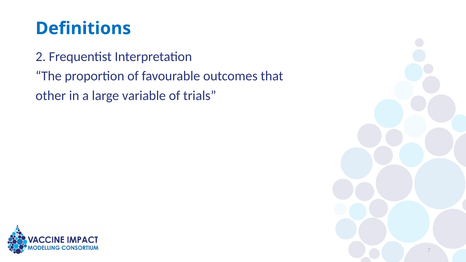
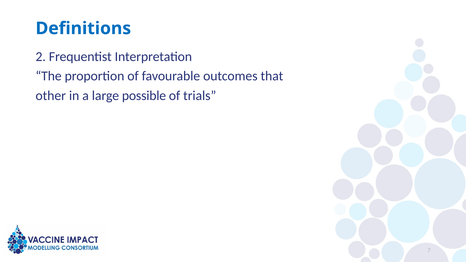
variable: variable -> possible
